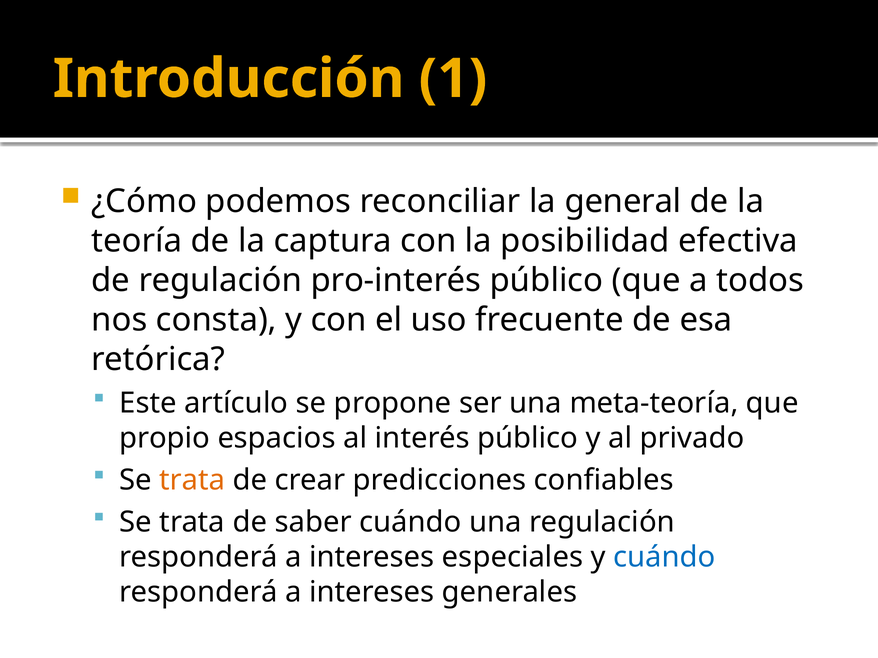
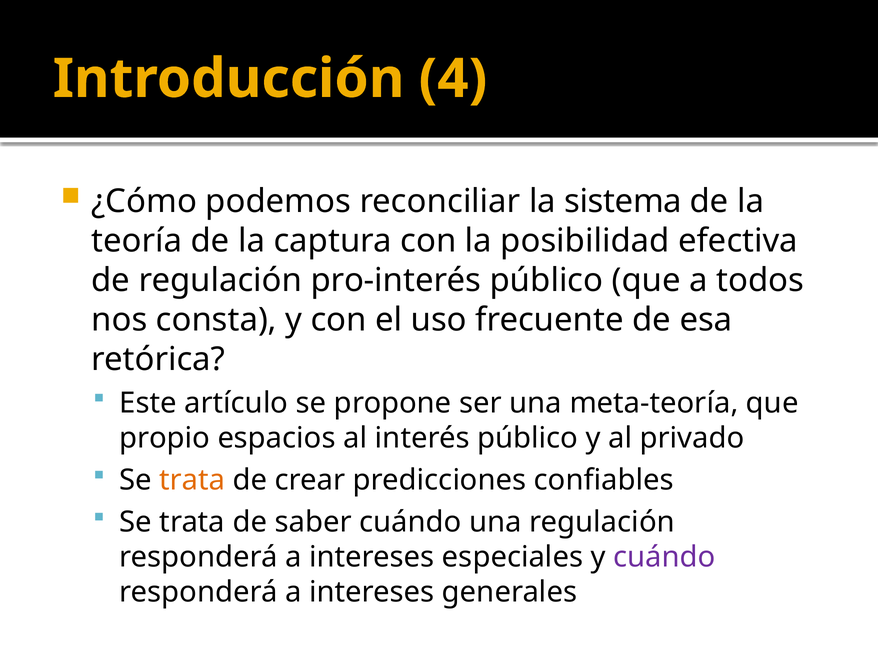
1: 1 -> 4
general: general -> sistema
cuándo at (664, 558) colour: blue -> purple
